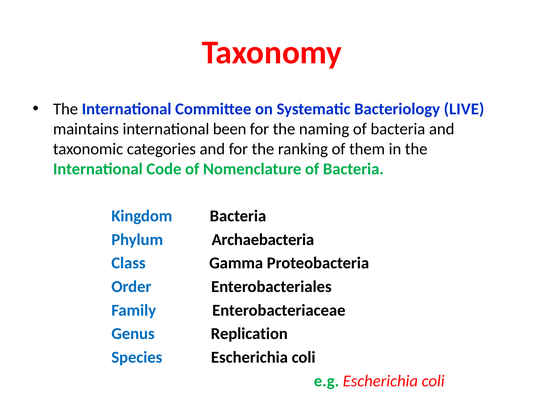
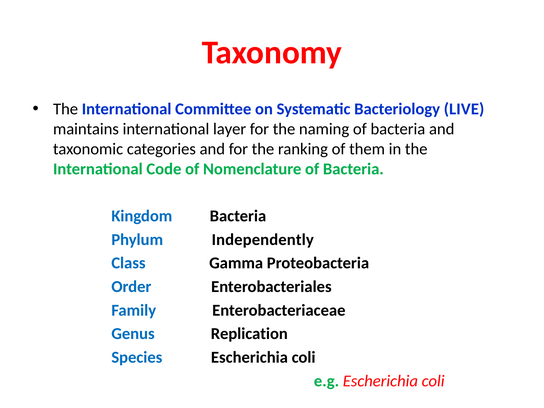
been: been -> layer
Archaebacteria: Archaebacteria -> Independently
